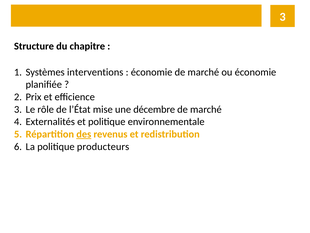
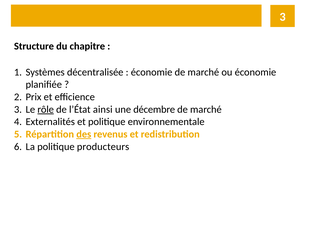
interventions: interventions -> décentralisée
rôle underline: none -> present
mise: mise -> ainsi
